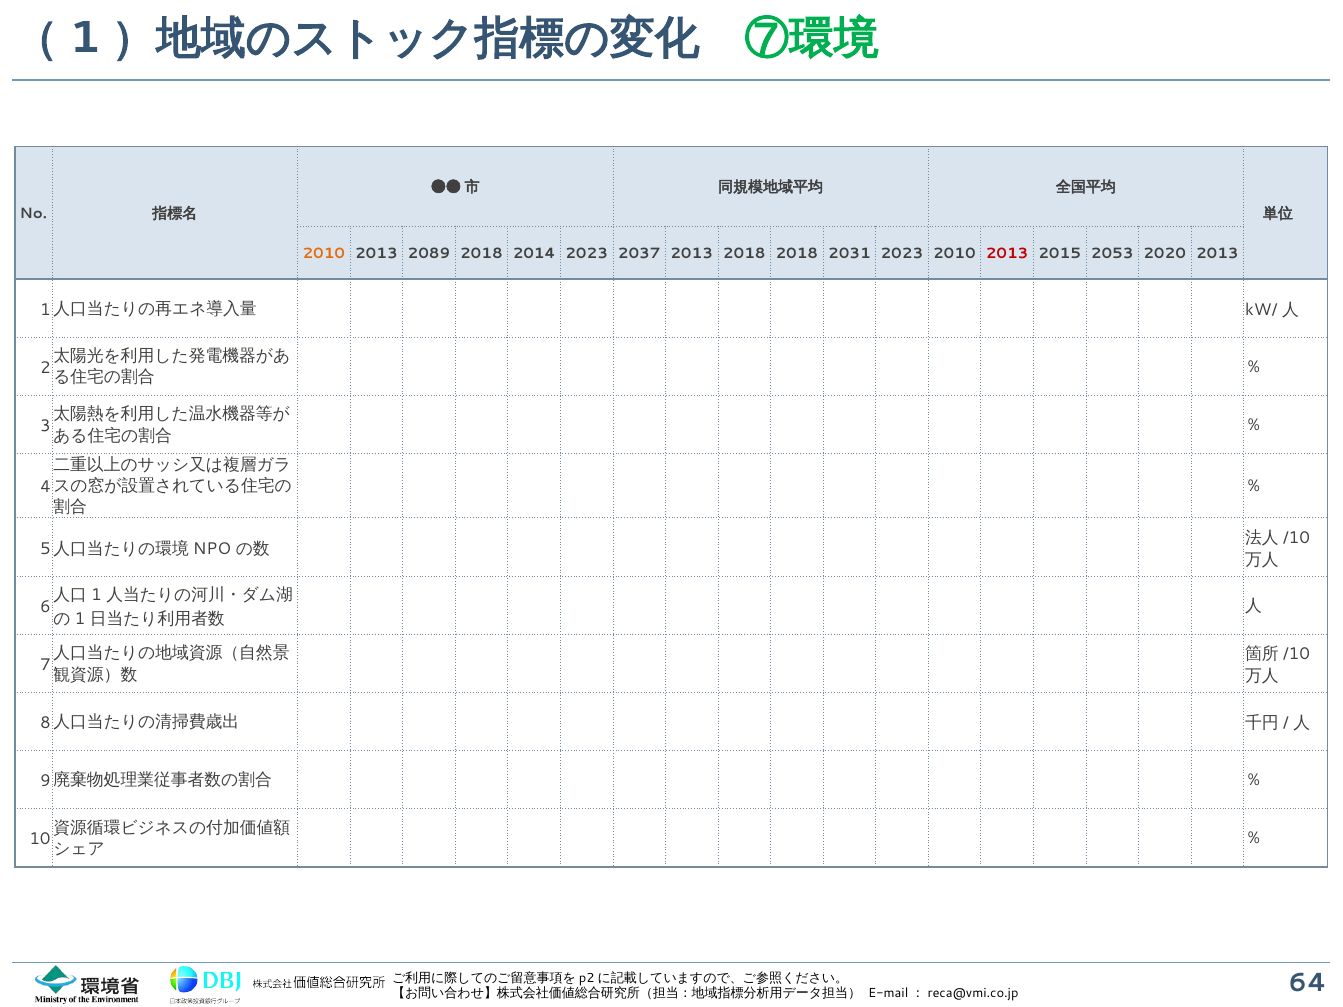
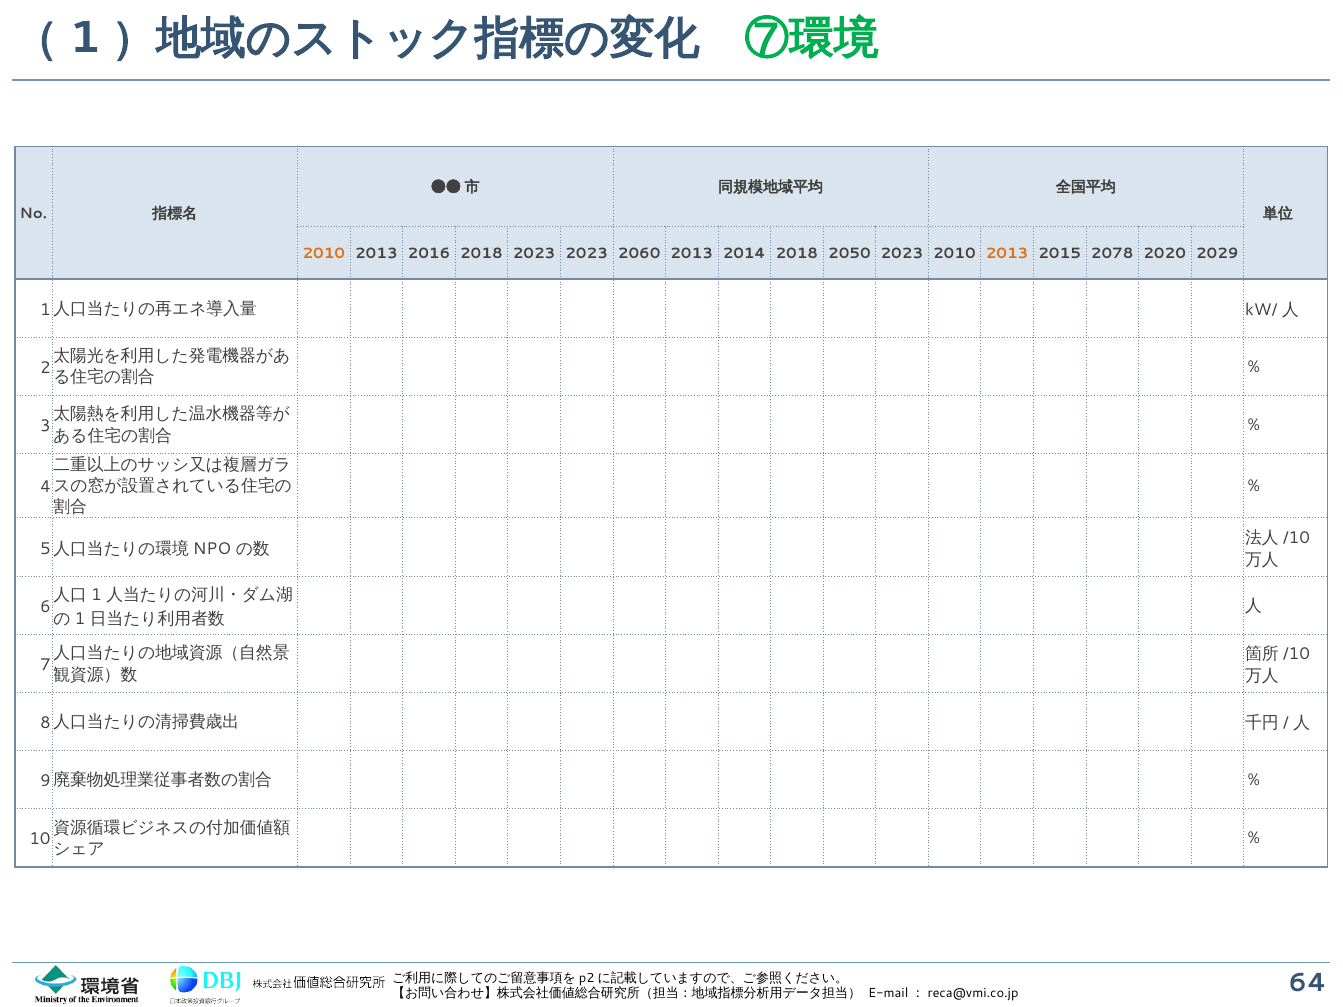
2089: 2089 -> 2016
2018 2014: 2014 -> 2023
2037: 2037 -> 2060
2013 2018: 2018 -> 2014
2031: 2031 -> 2050
2013 at (1007, 254) colour: red -> orange
2053: 2053 -> 2078
2020 2013: 2013 -> 2029
